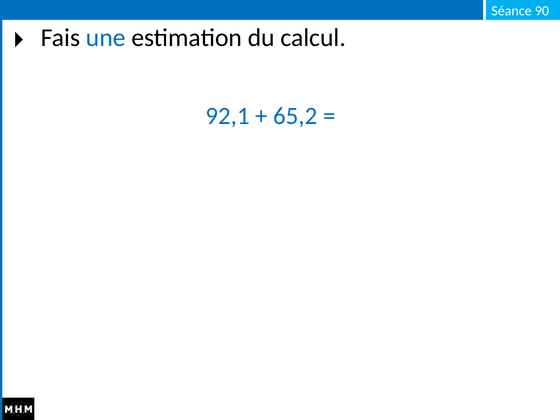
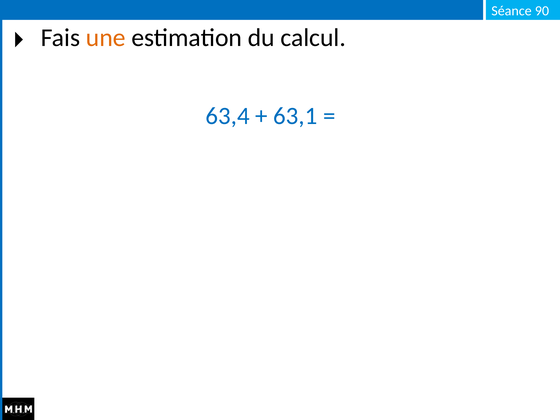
une colour: blue -> orange
92,1: 92,1 -> 63,4
65,2: 65,2 -> 63,1
